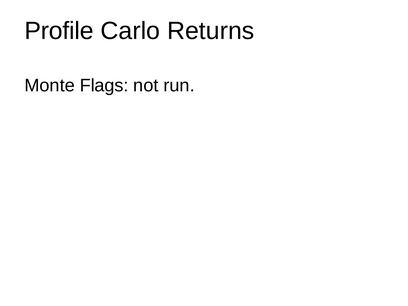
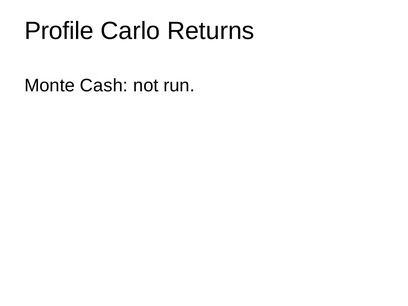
Flags: Flags -> Cash
